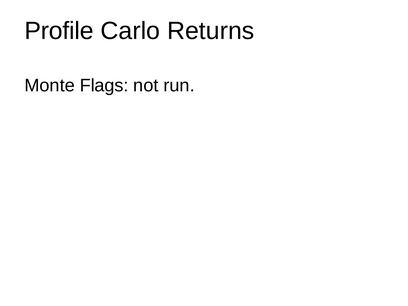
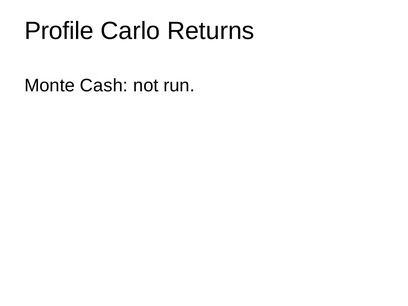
Flags: Flags -> Cash
